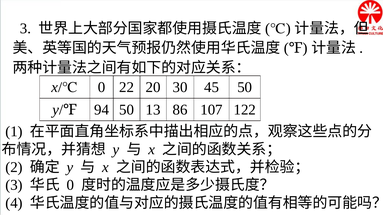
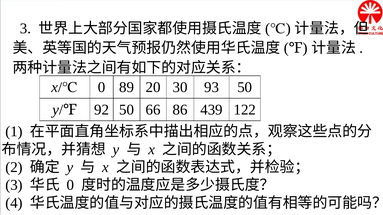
22: 22 -> 89
45: 45 -> 93
94: 94 -> 92
13: 13 -> 66
107: 107 -> 439
